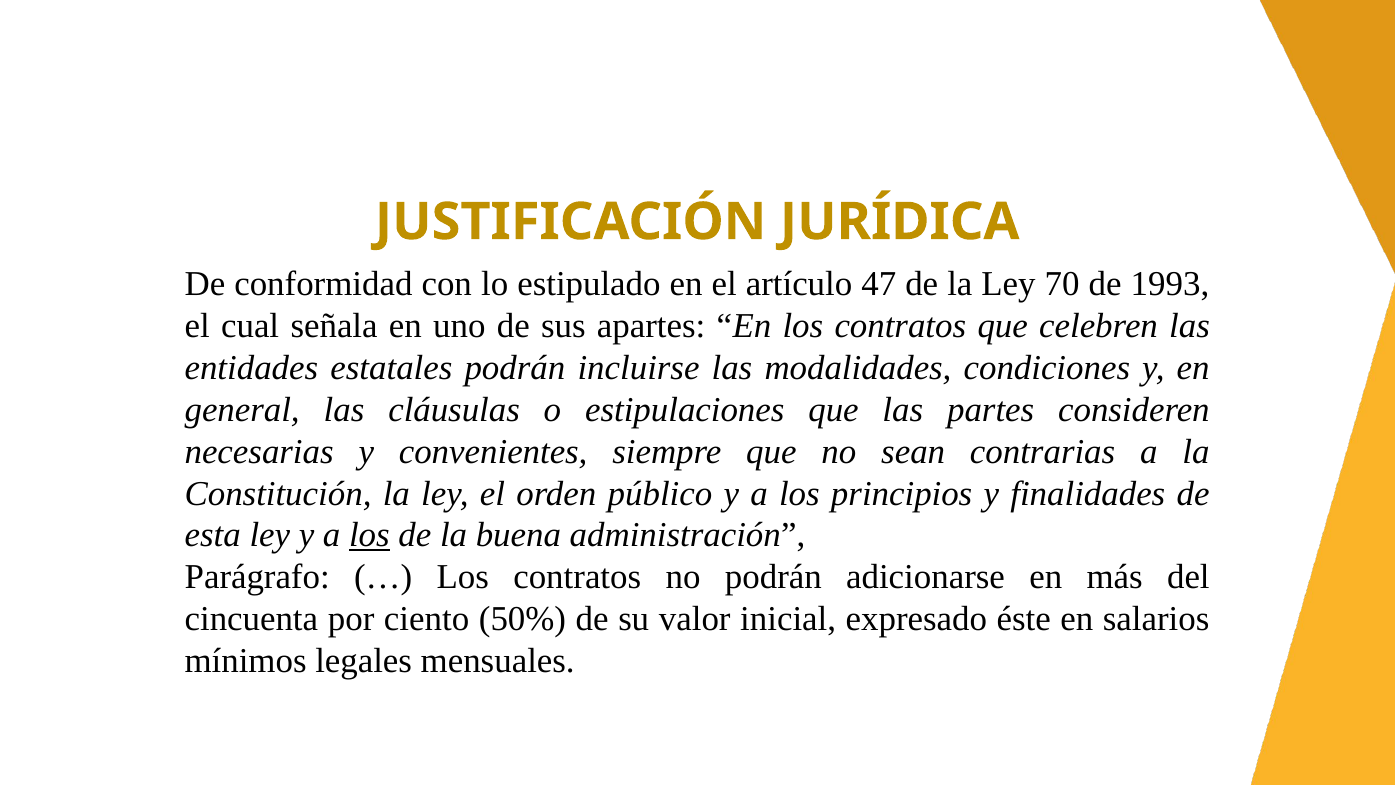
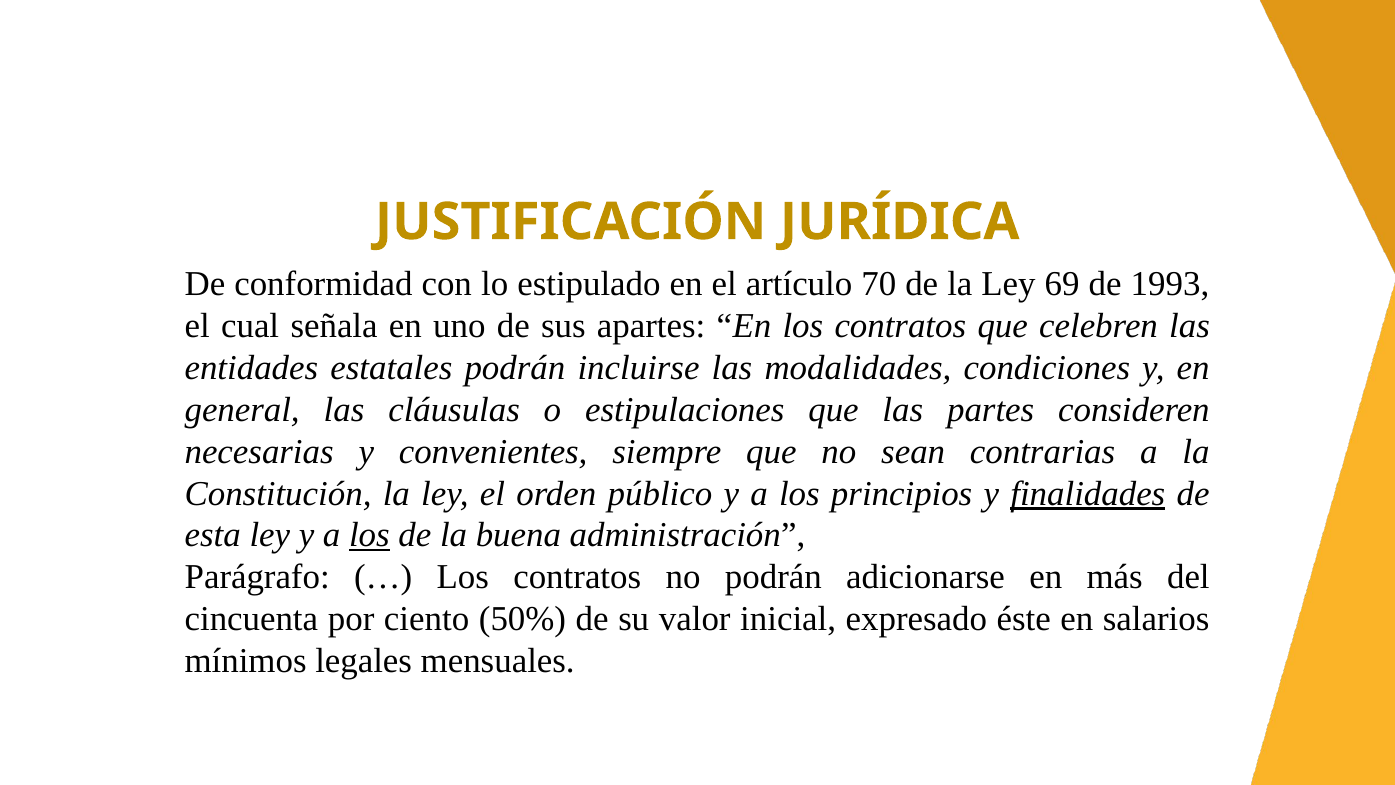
47: 47 -> 70
70: 70 -> 69
finalidades underline: none -> present
